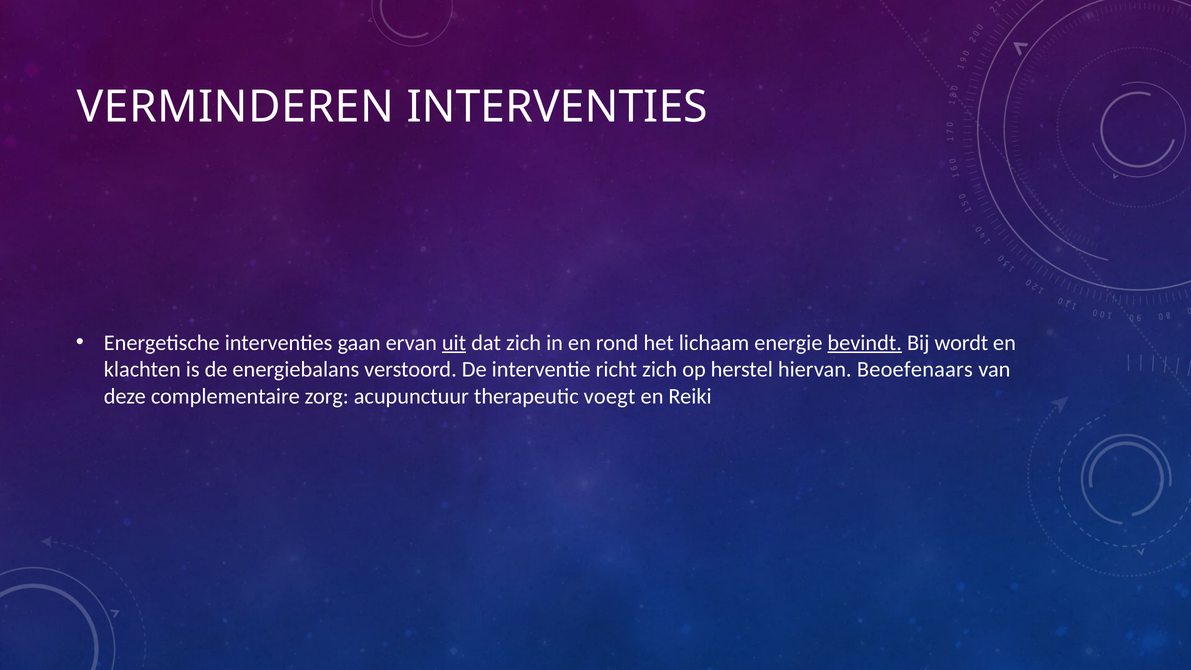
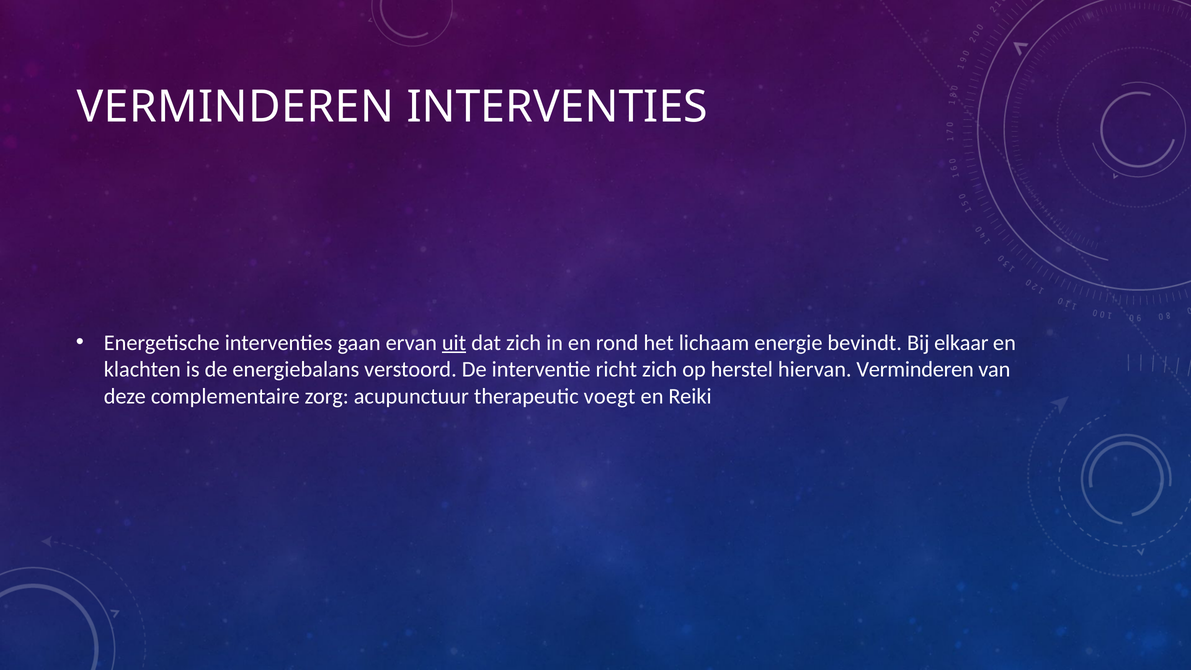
bevindt underline: present -> none
wordt: wordt -> elkaar
hiervan Beoefenaars: Beoefenaars -> Verminderen
